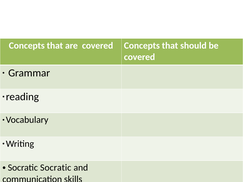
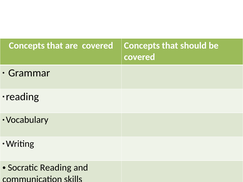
Socratic Socratic: Socratic -> Reading
